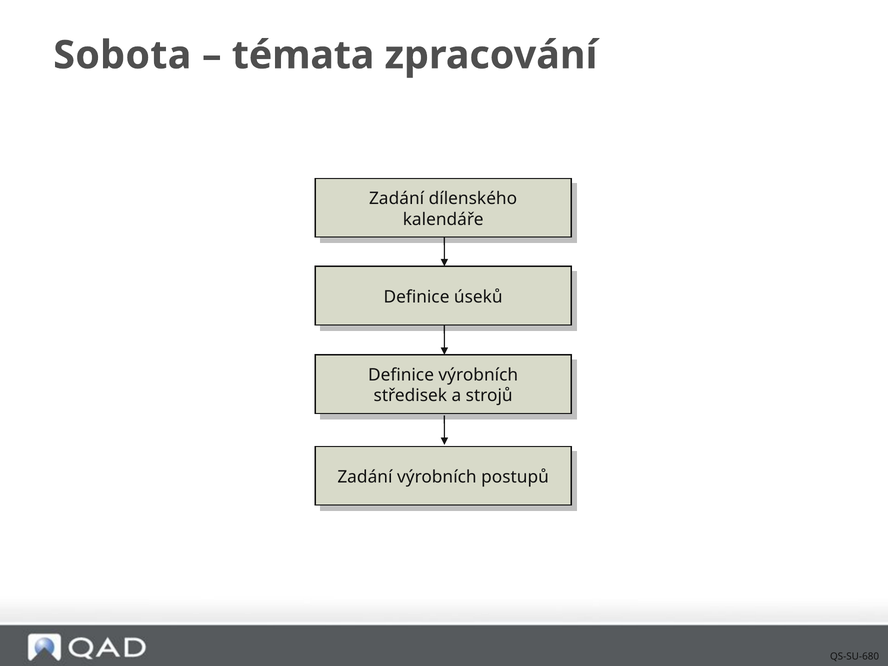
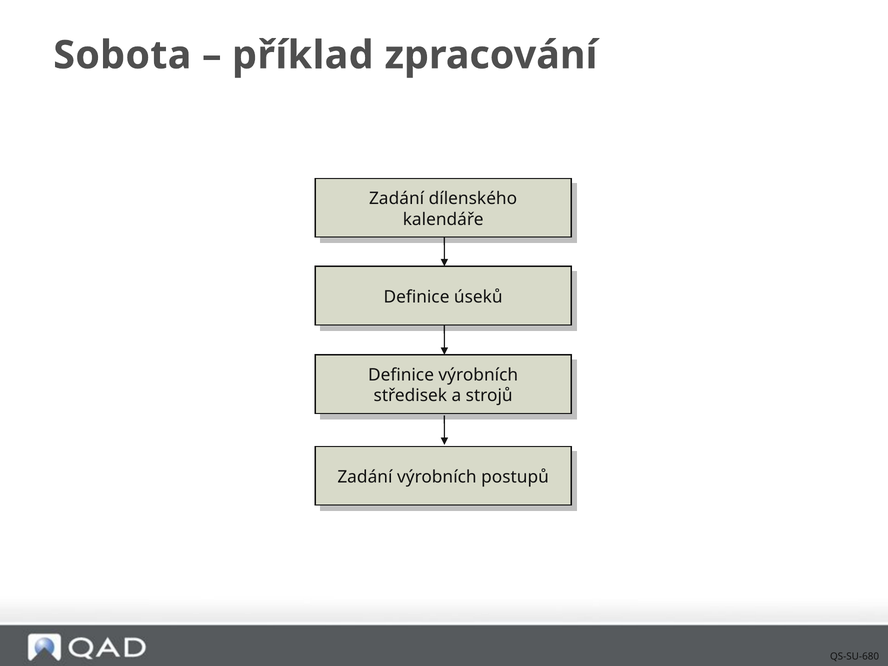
témata: témata -> příklad
